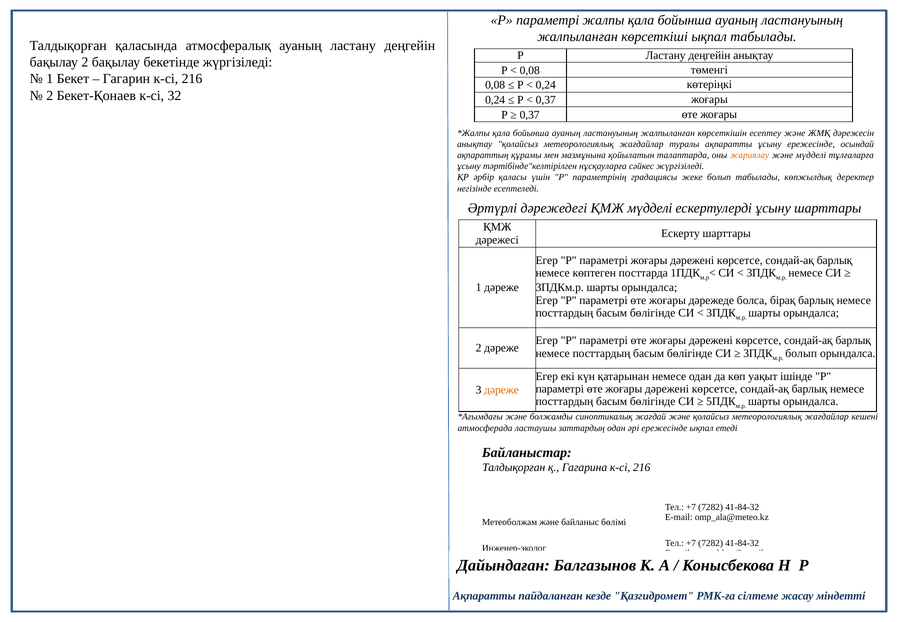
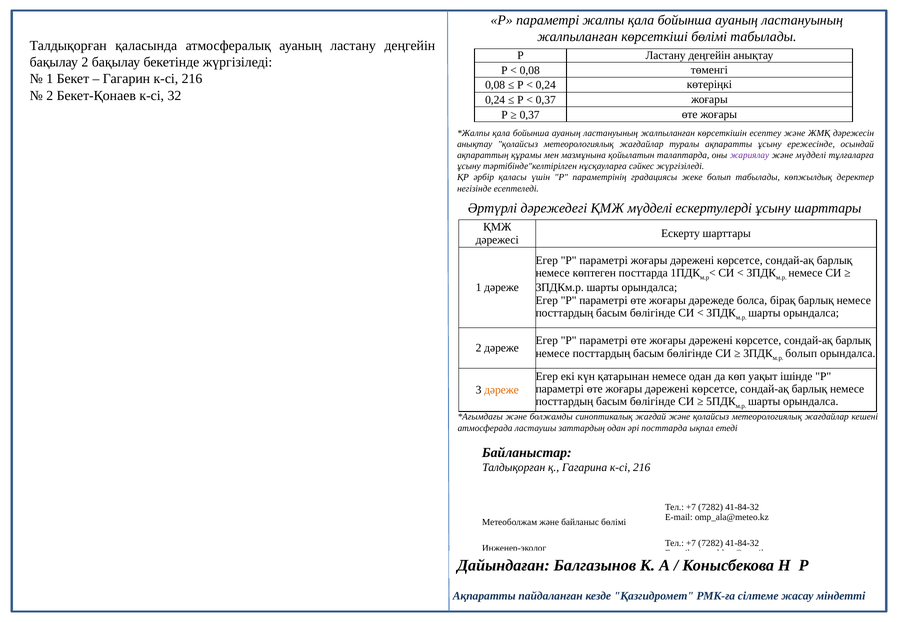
көрсеткіші ықпал: ықпал -> бөлімі
жариялау colour: orange -> purple
әрі ережесінде: ережесінде -> посттарда
